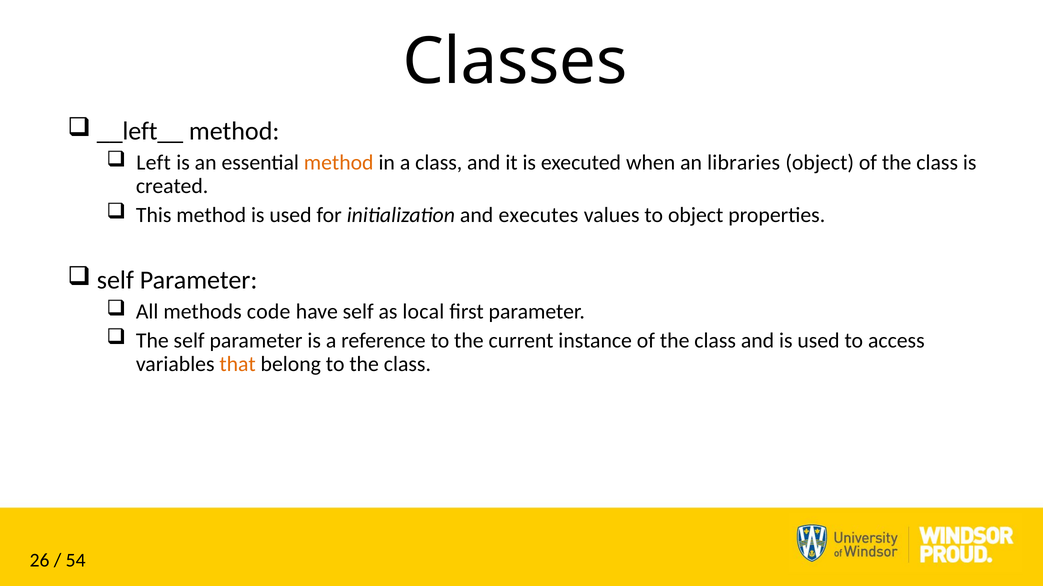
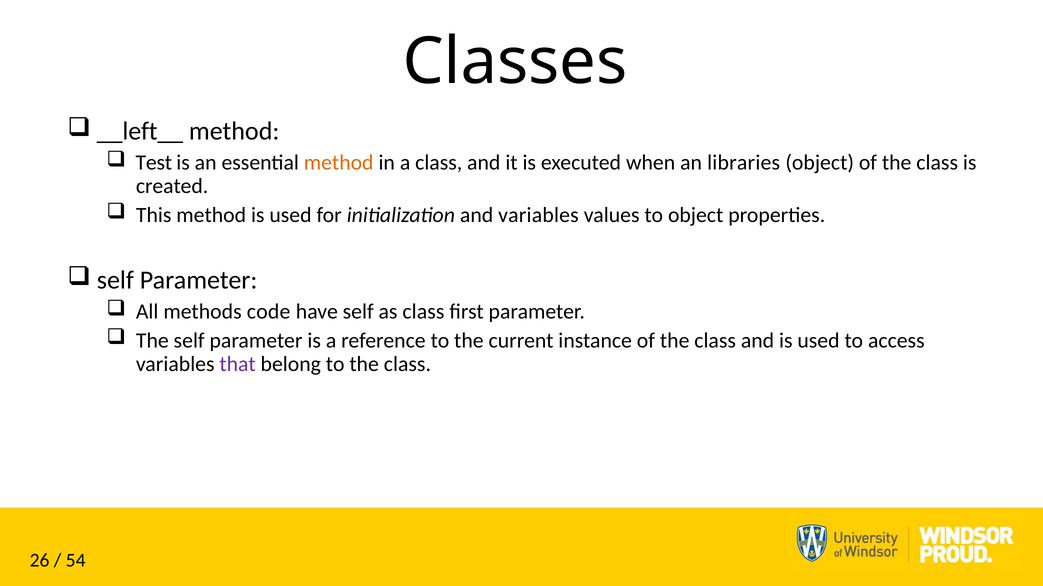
Left: Left -> Test
and executes: executes -> variables
as local: local -> class
that colour: orange -> purple
